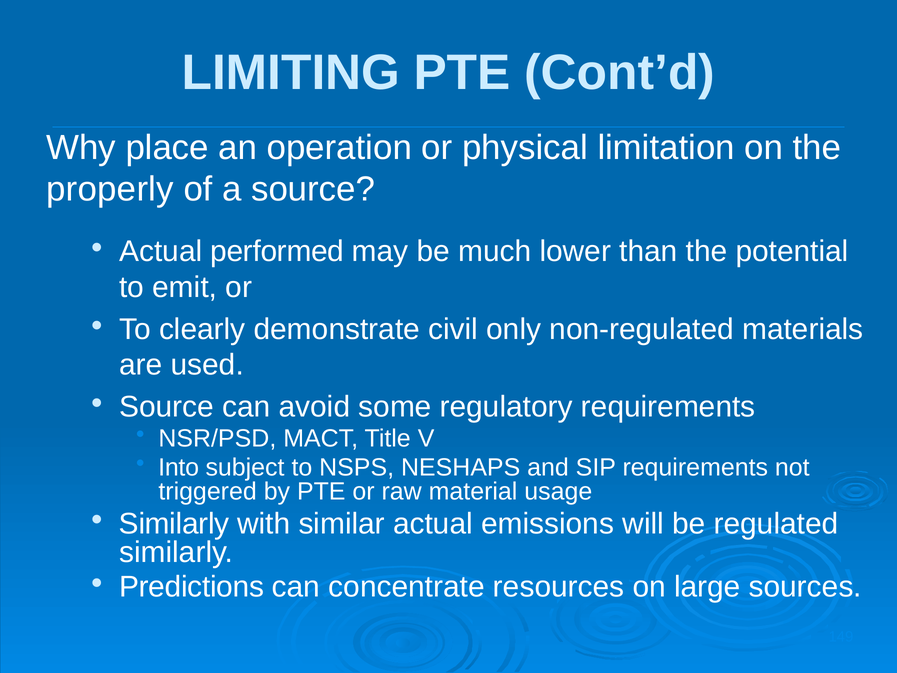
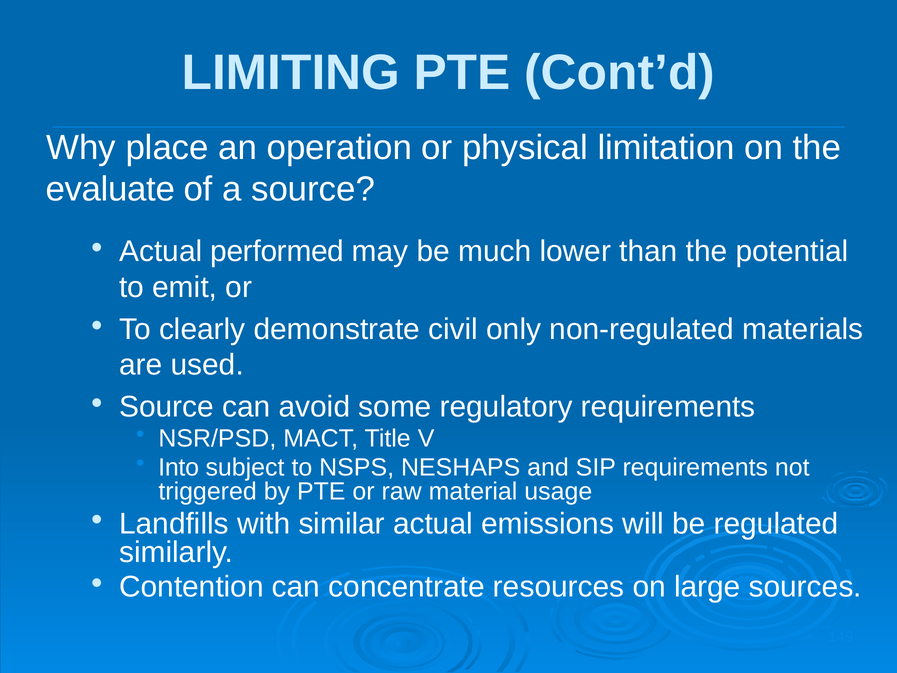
properly: properly -> evaluate
Similarly at (174, 523): Similarly -> Landfills
Predictions: Predictions -> Contention
